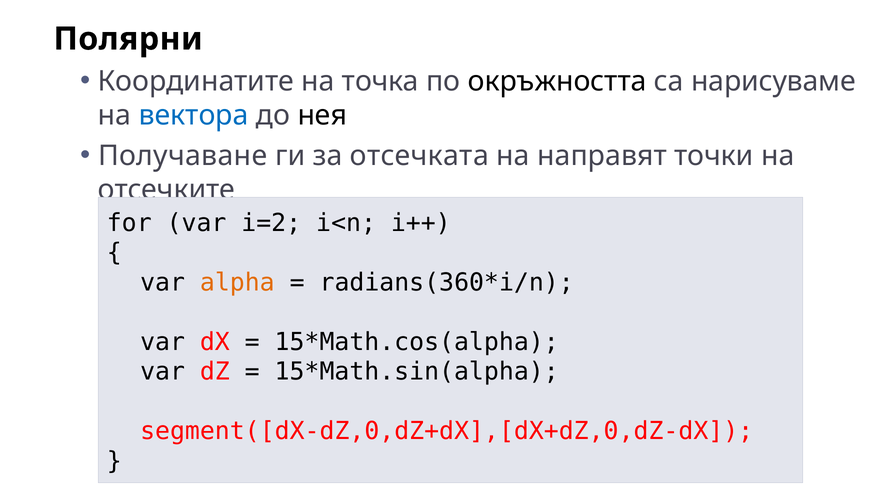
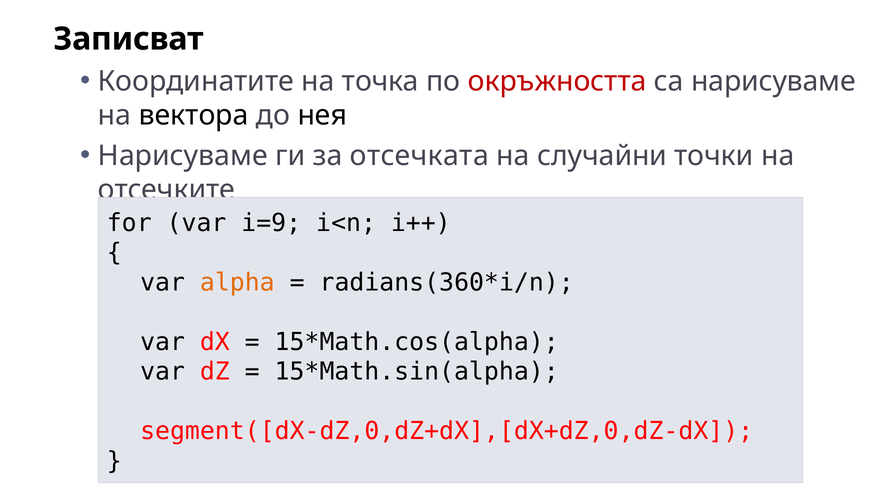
Полярни: Полярни -> Записват
окръжността colour: black -> red
вектора colour: blue -> black
Получаване at (183, 156): Получаване -> Нарисуваме
направят: направят -> случайни
i=2: i=2 -> i=9
